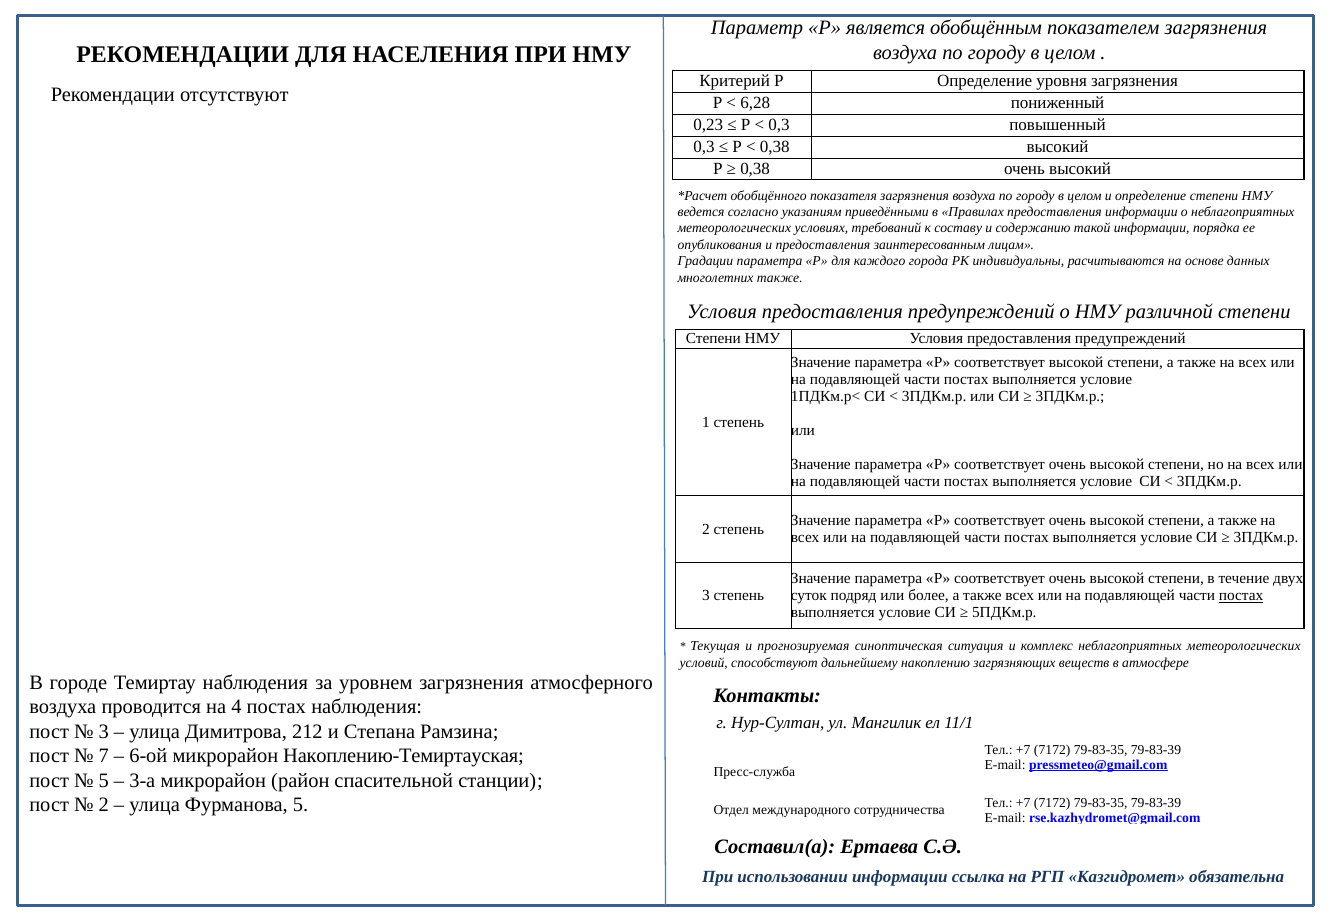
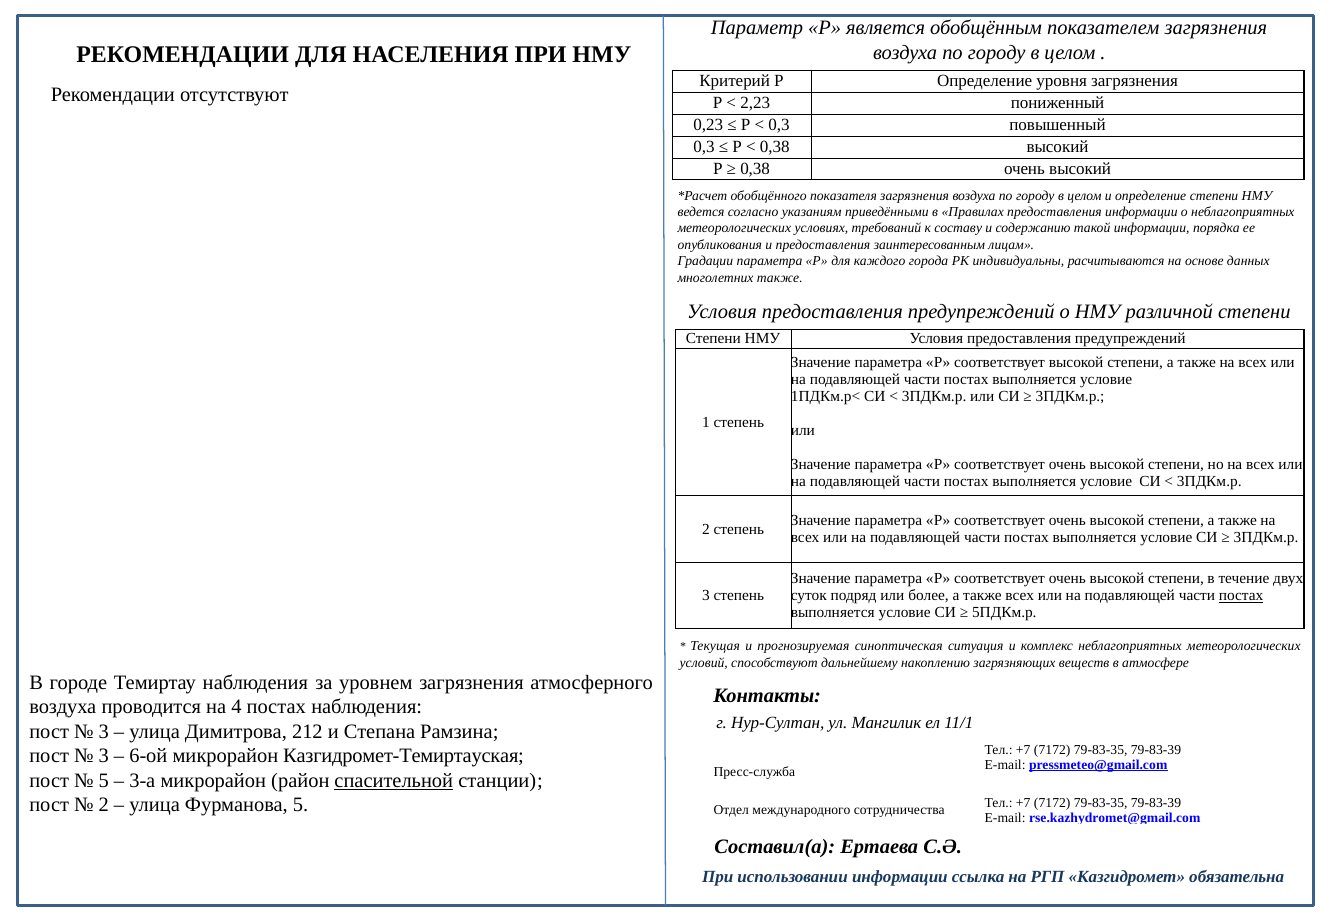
6,28: 6,28 -> 2,23
7 at (104, 756): 7 -> 3
Накоплению-Темиртауская: Накоплению-Темиртауская -> Казгидромет-Темиртауская
спасительной underline: none -> present
